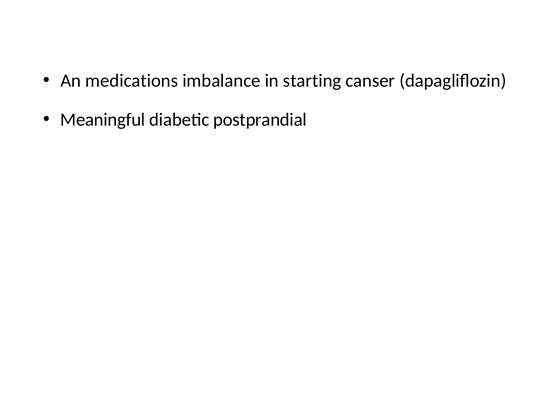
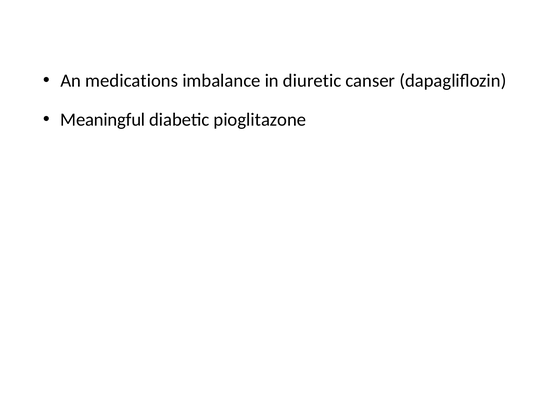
starting: starting -> diuretic
postprandial: postprandial -> pioglitazone
